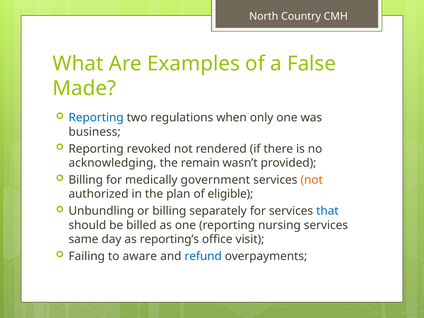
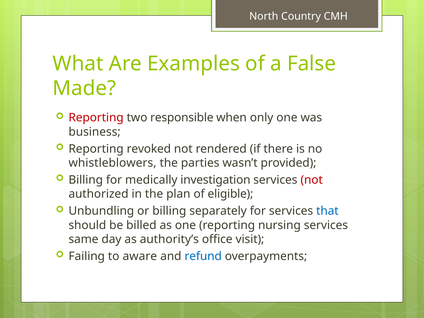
Reporting at (96, 118) colour: blue -> red
regulations: regulations -> responsible
acknowledging: acknowledging -> whistleblowers
remain: remain -> parties
government: government -> investigation
not at (312, 180) colour: orange -> red
reporting’s: reporting’s -> authority’s
